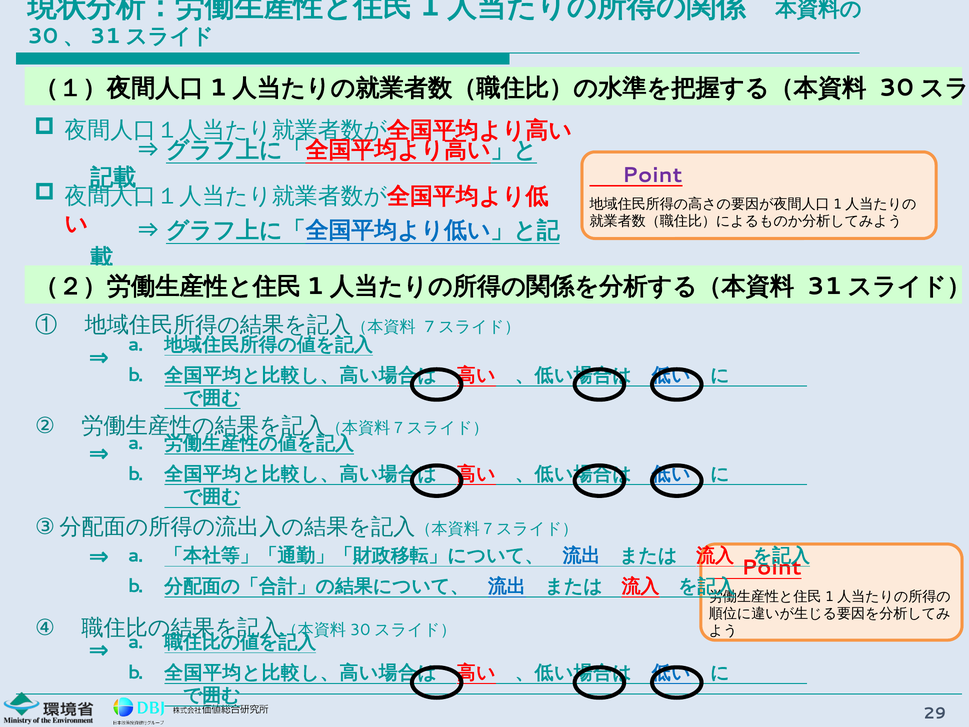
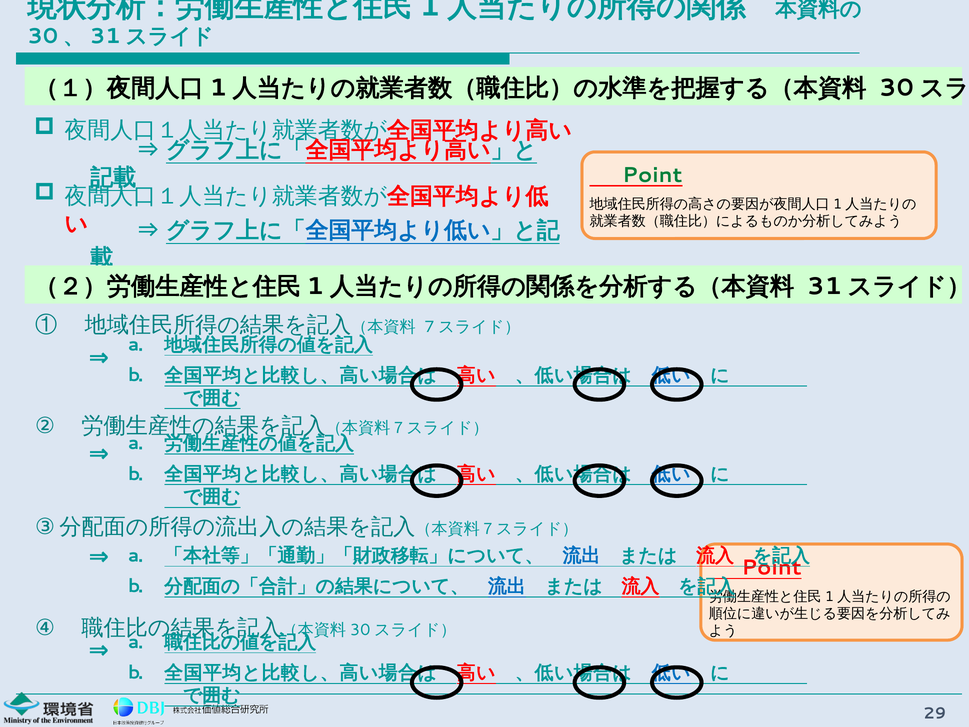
Point at (652, 175) colour: purple -> green
